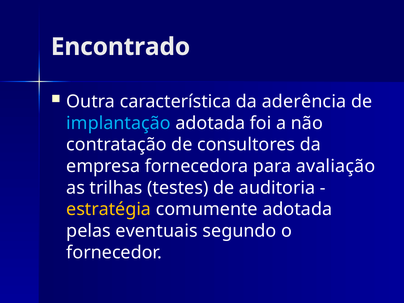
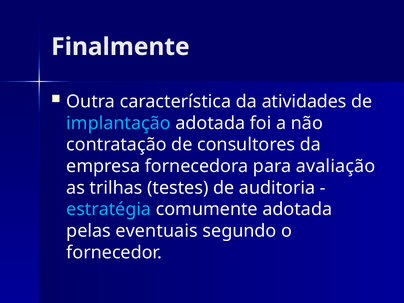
Encontrado: Encontrado -> Finalmente
aderência: aderência -> atividades
estratégia colour: yellow -> light blue
